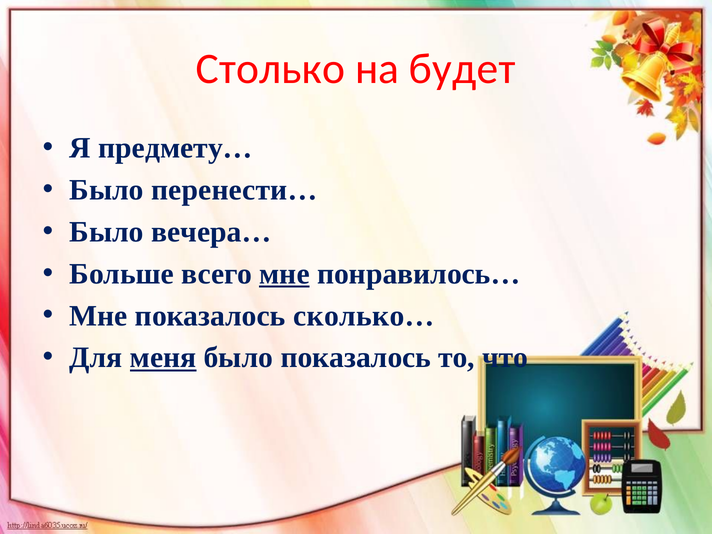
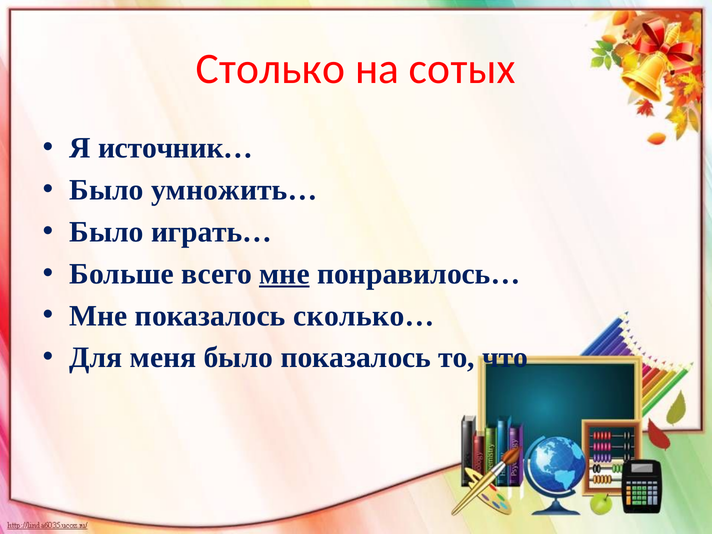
будет: будет -> сотых
предмету…: предмету… -> источник…
перенести…: перенести… -> умножить…
вечера…: вечера… -> играть…
меня underline: present -> none
